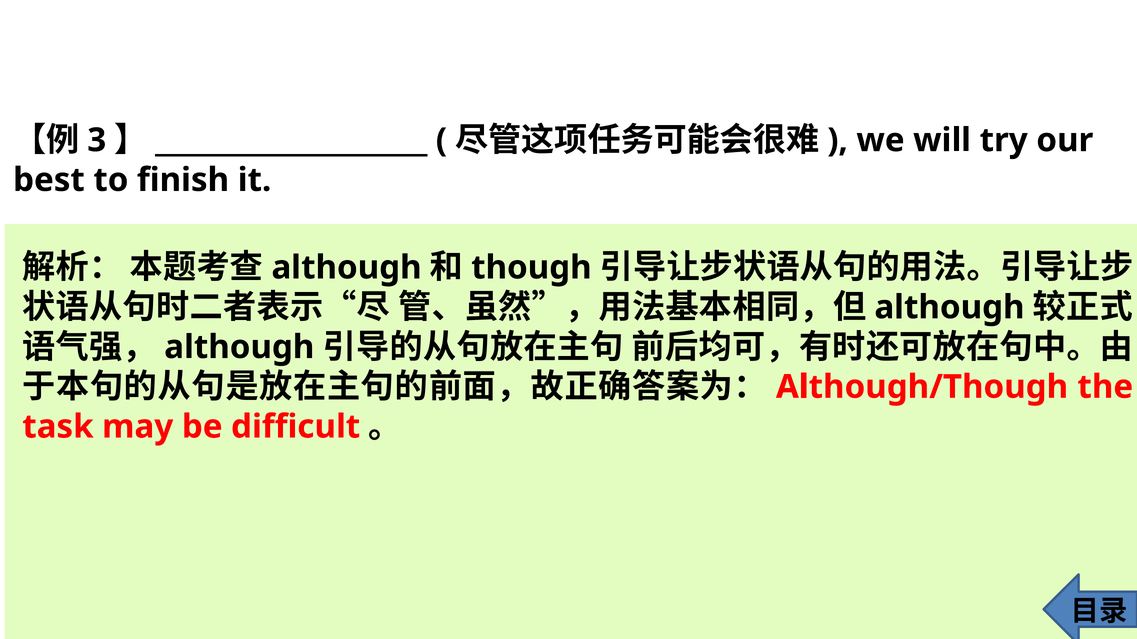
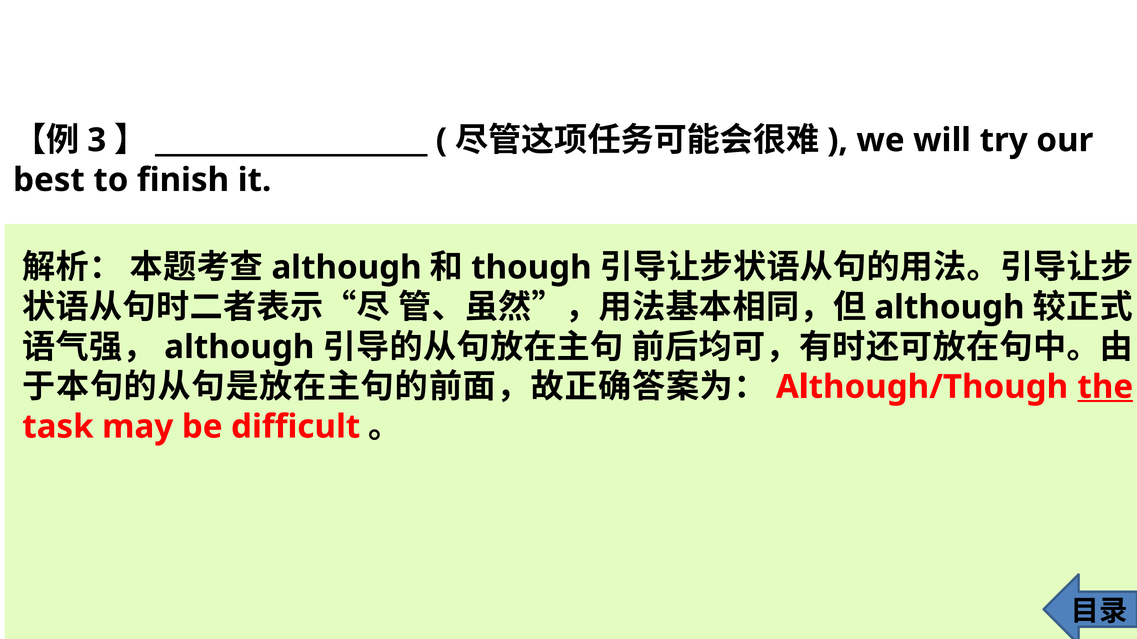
the underline: none -> present
